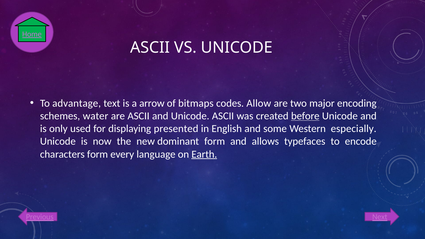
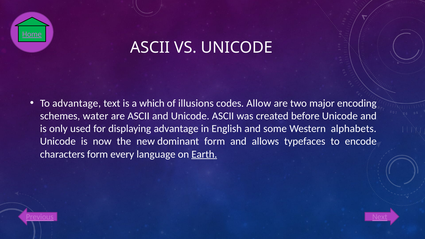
arrow: arrow -> which
bitmaps: bitmaps -> illusions
before underline: present -> none
displaying presented: presented -> advantage
especially: especially -> alphabets
